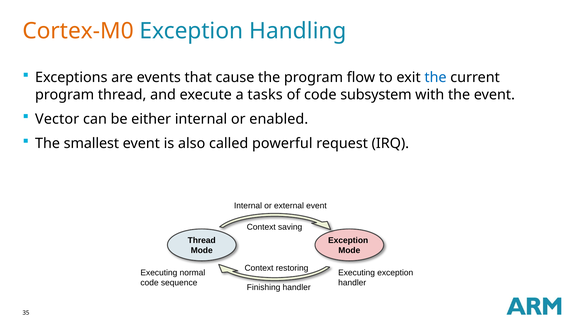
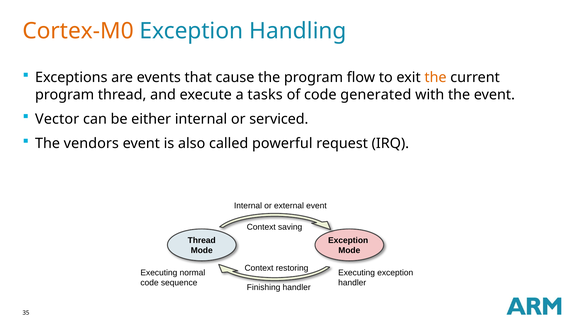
the at (436, 77) colour: blue -> orange
subsystem: subsystem -> generated
enabled: enabled -> serviced
smallest: smallest -> vendors
